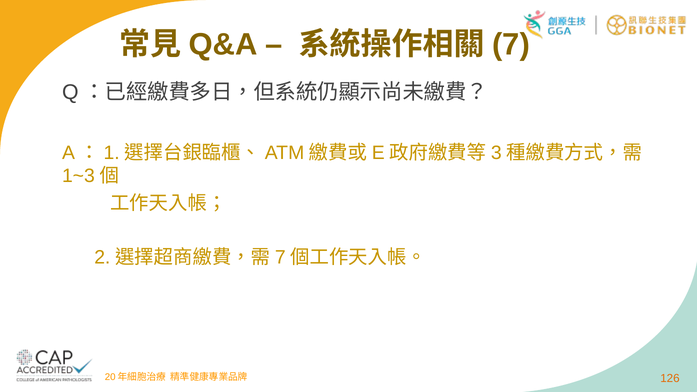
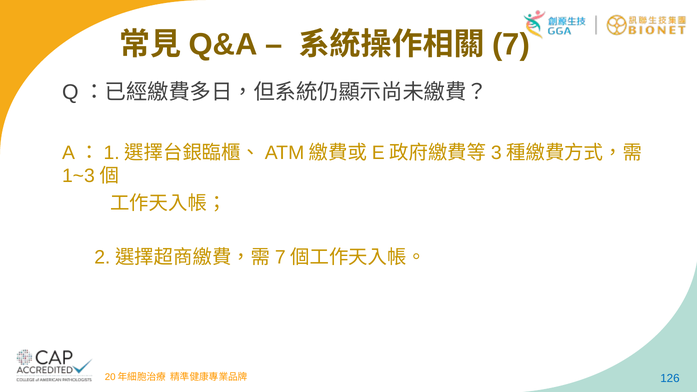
126 at (670, 379) colour: orange -> blue
